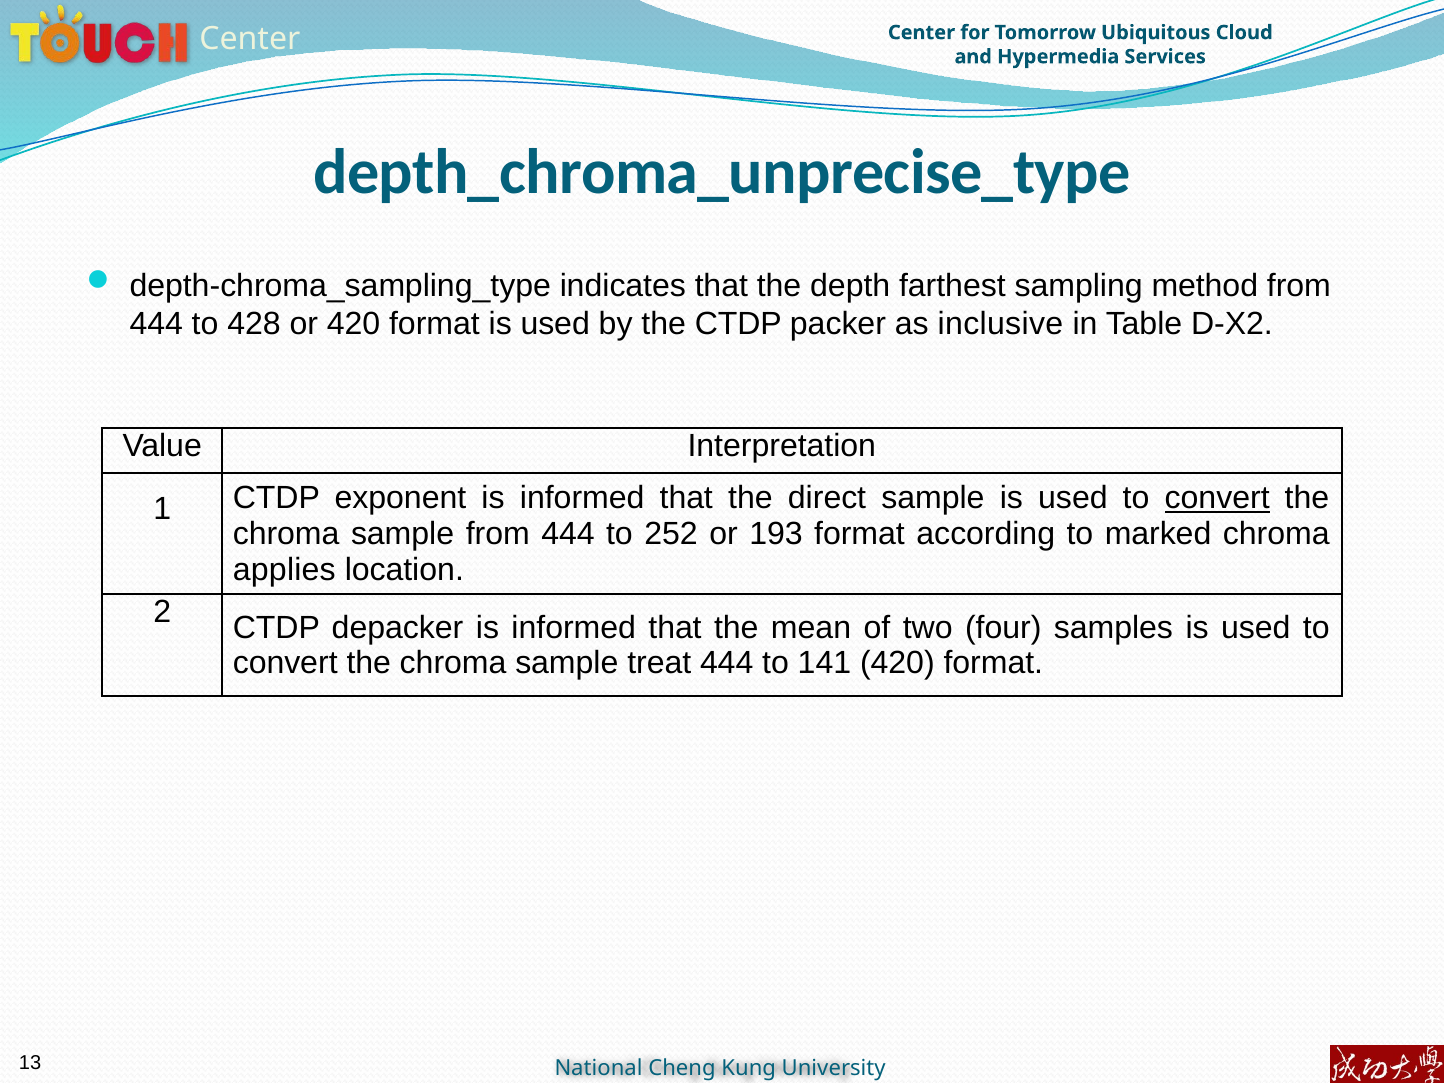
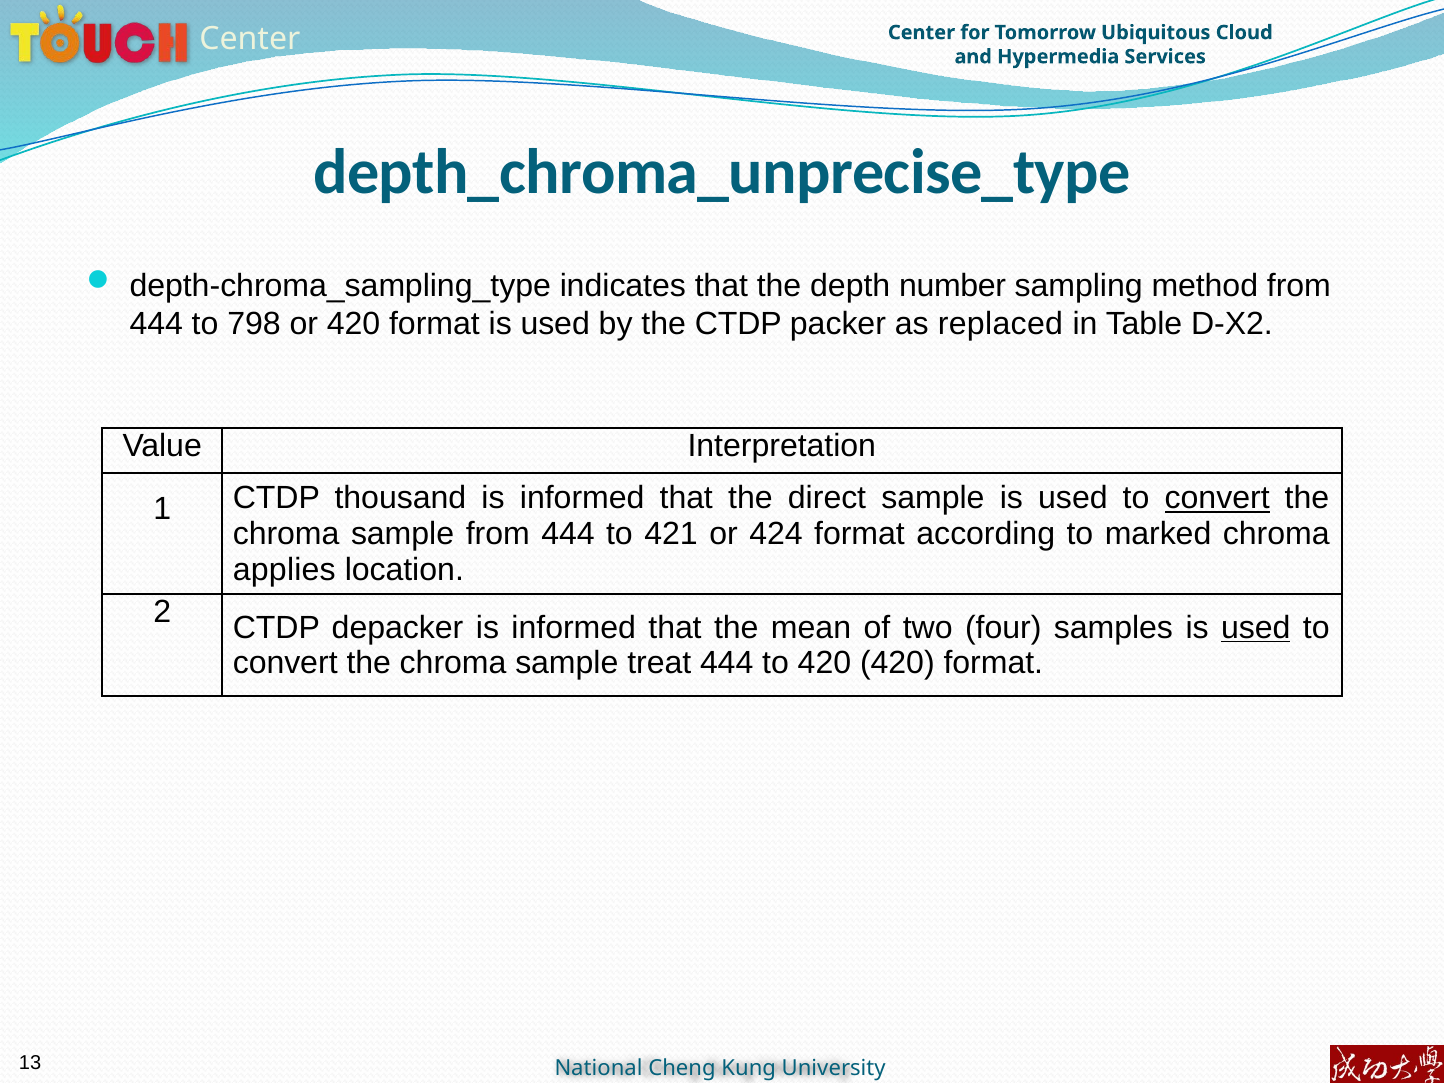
farthest: farthest -> number
428: 428 -> 798
inclusive: inclusive -> replaced
exponent: exponent -> thousand
252: 252 -> 421
193: 193 -> 424
used at (1256, 628) underline: none -> present
to 141: 141 -> 420
